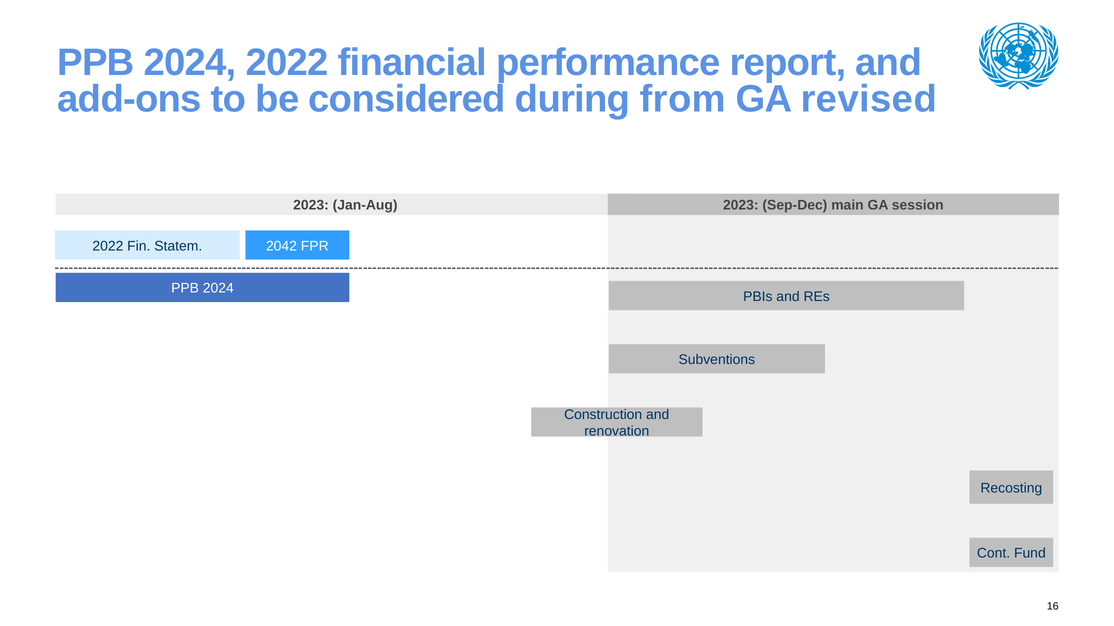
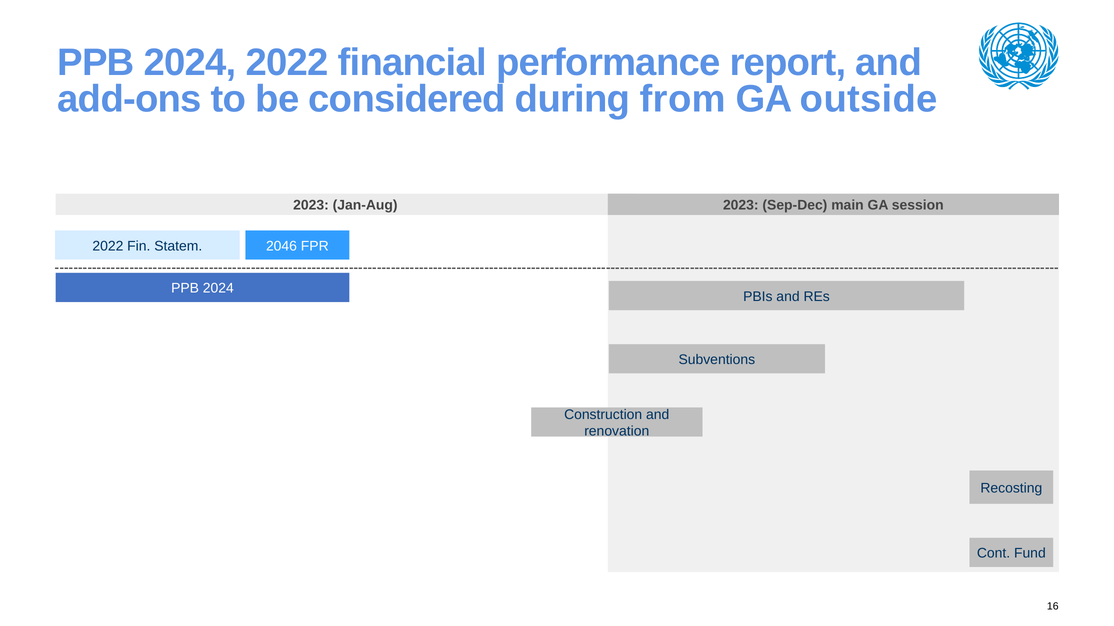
revised: revised -> outside
2042: 2042 -> 2046
